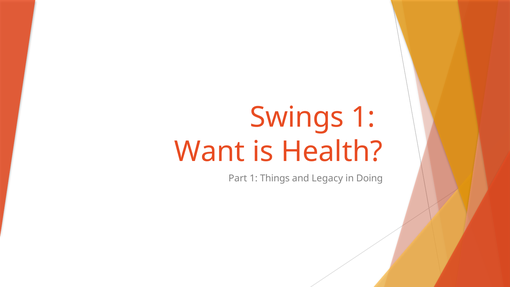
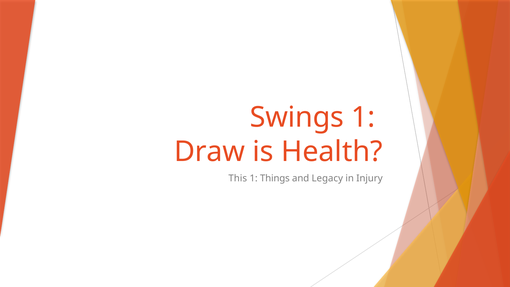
Want: Want -> Draw
Part: Part -> This
Doing: Doing -> Injury
